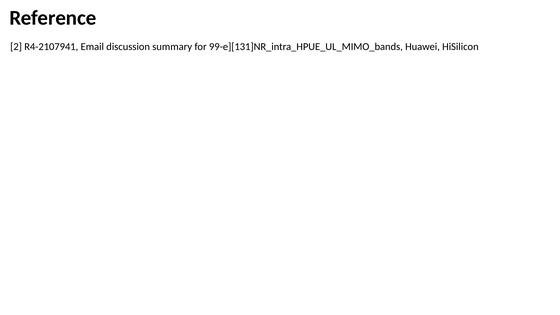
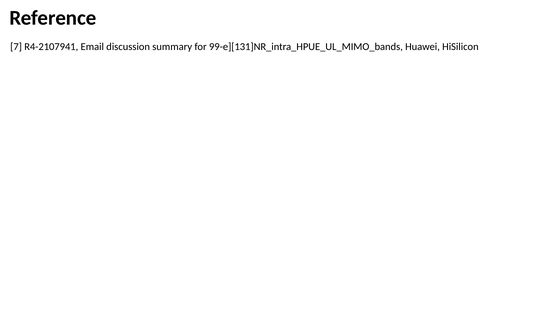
2: 2 -> 7
